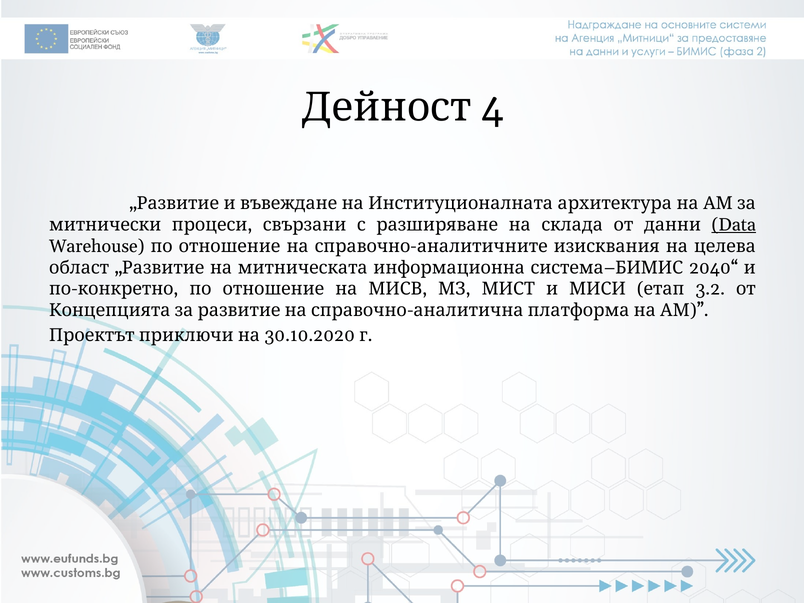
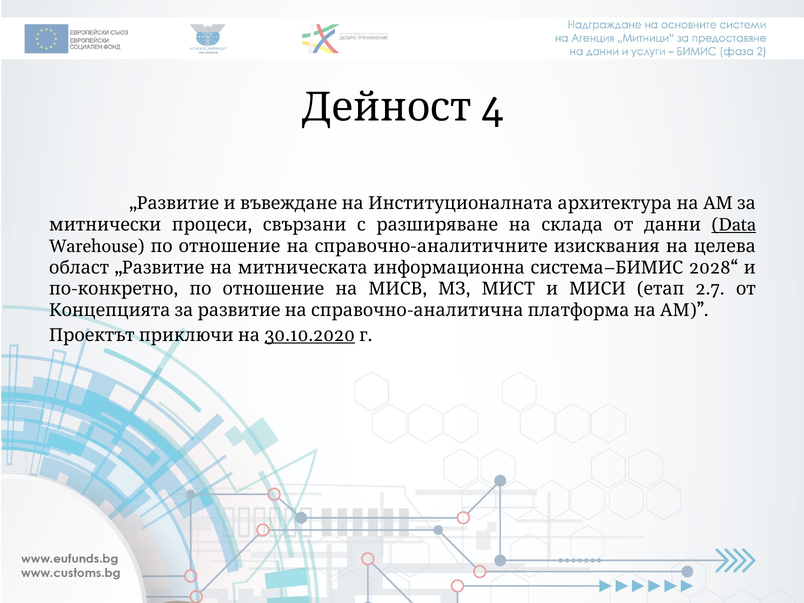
2040“: 2040“ -> 2028“
3.2: 3.2 -> 2.7
30.10.2020 underline: none -> present
